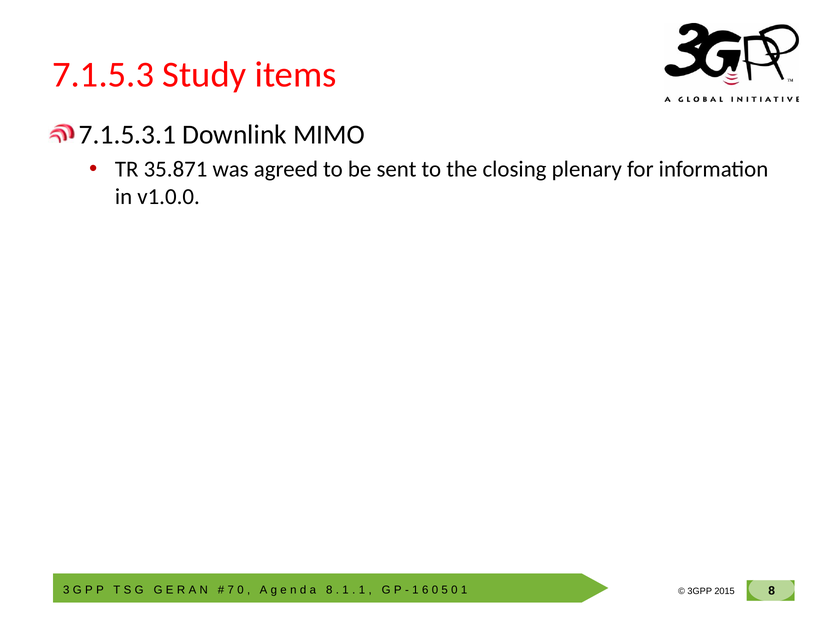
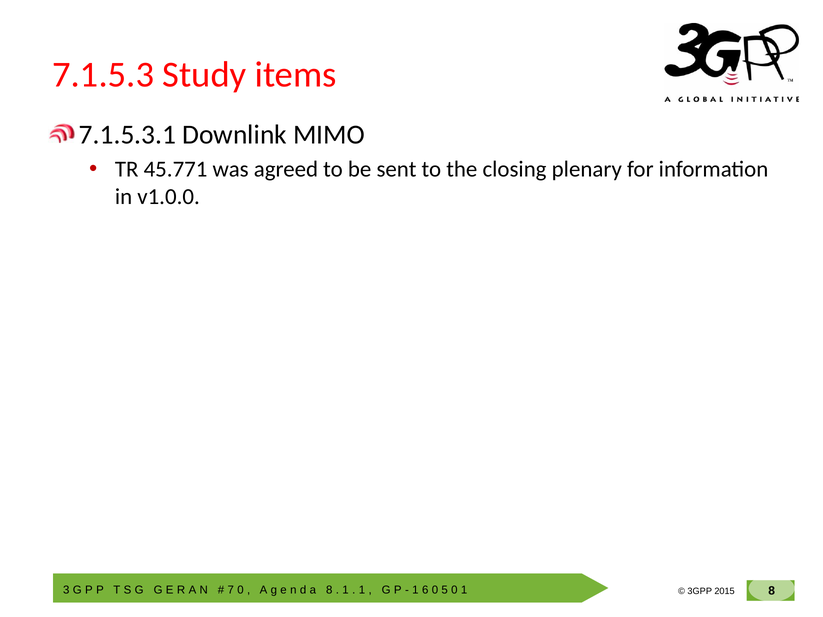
35.871: 35.871 -> 45.771
